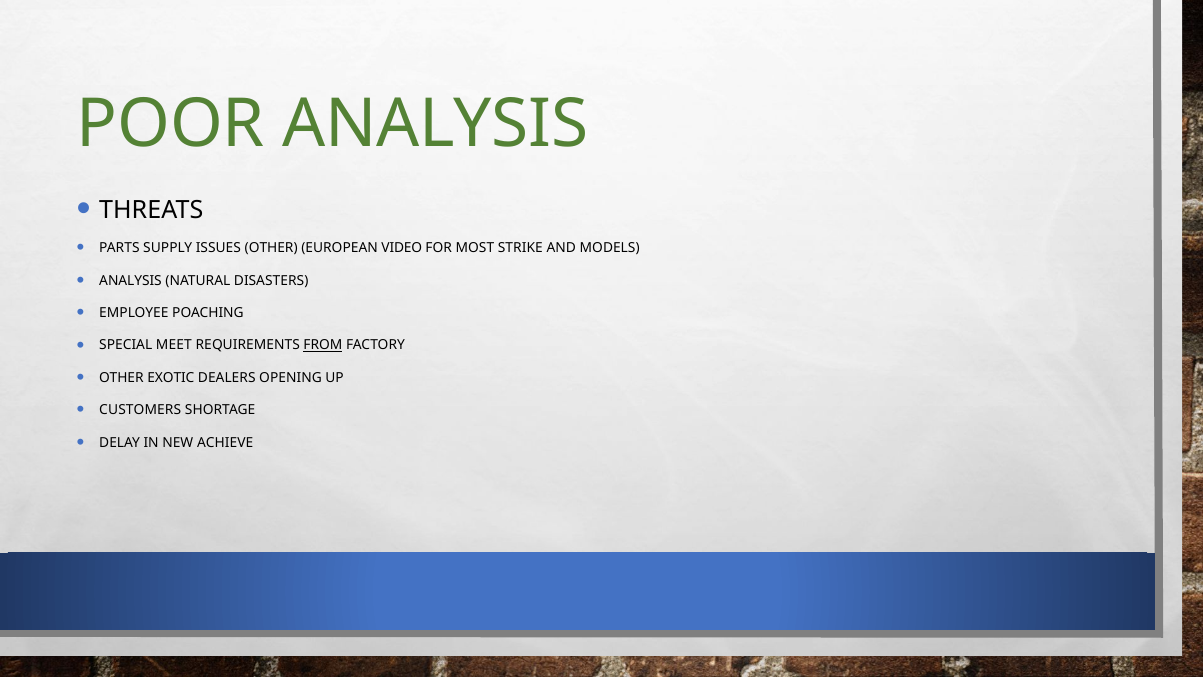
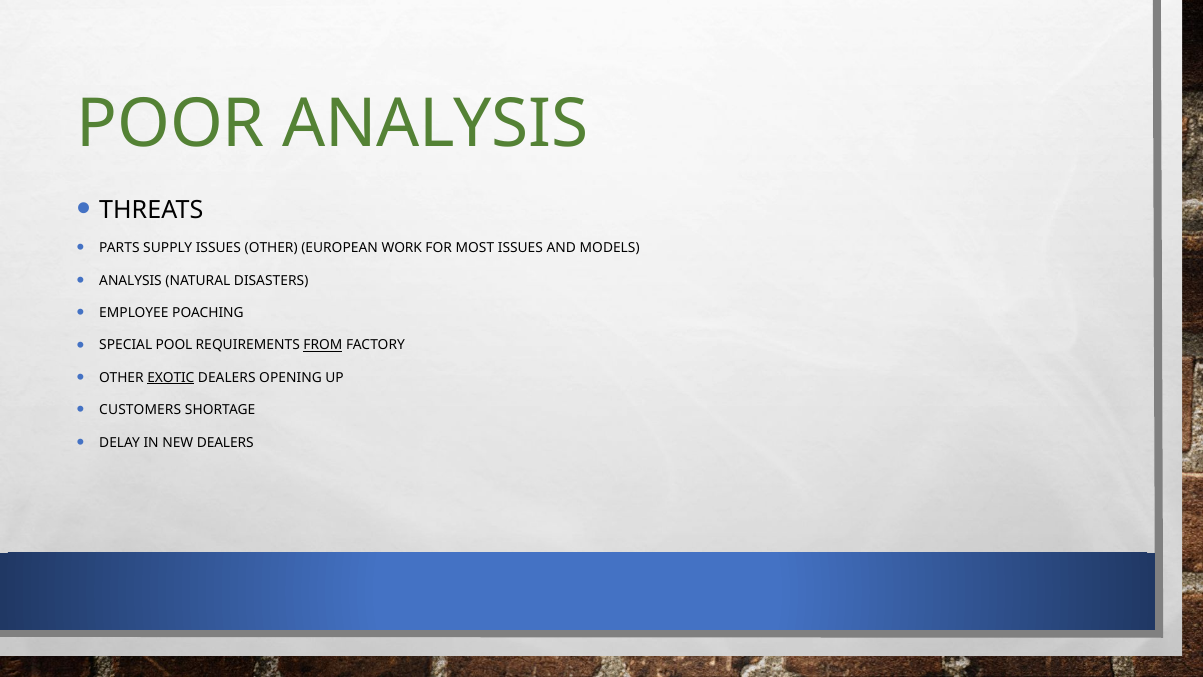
VIDEO: VIDEO -> WORK
MOST STRIKE: STRIKE -> ISSUES
MEET: MEET -> POOL
EXOTIC underline: none -> present
NEW ACHIEVE: ACHIEVE -> DEALERS
